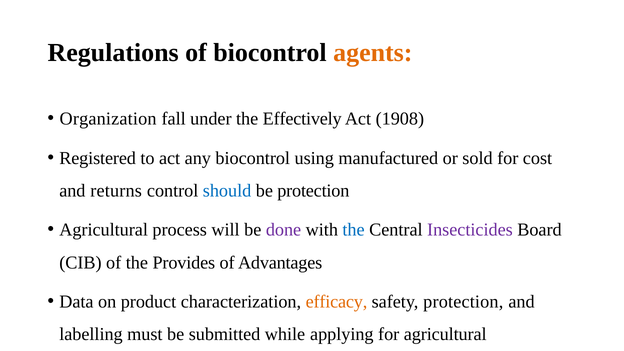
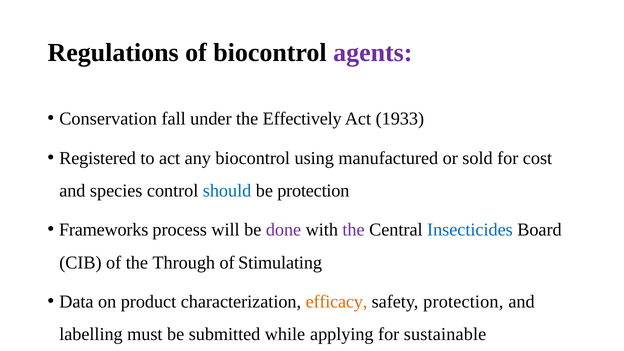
agents colour: orange -> purple
Organization: Organization -> Conservation
1908: 1908 -> 1933
returns: returns -> species
Agricultural at (104, 230): Agricultural -> Frameworks
the at (354, 230) colour: blue -> purple
Insecticides colour: purple -> blue
Provides: Provides -> Through
Advantages: Advantages -> Stimulating
for agricultural: agricultural -> sustainable
